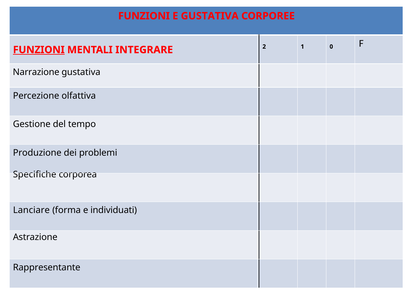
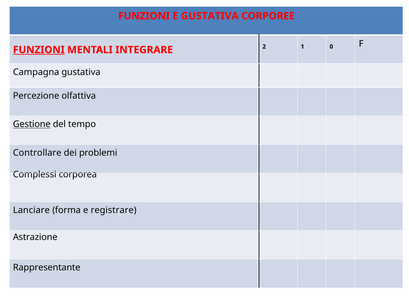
Narrazione: Narrazione -> Campagna
Gestione underline: none -> present
Produzione: Produzione -> Controllare
Specifiche: Specifiche -> Complessi
individuati: individuati -> registrare
